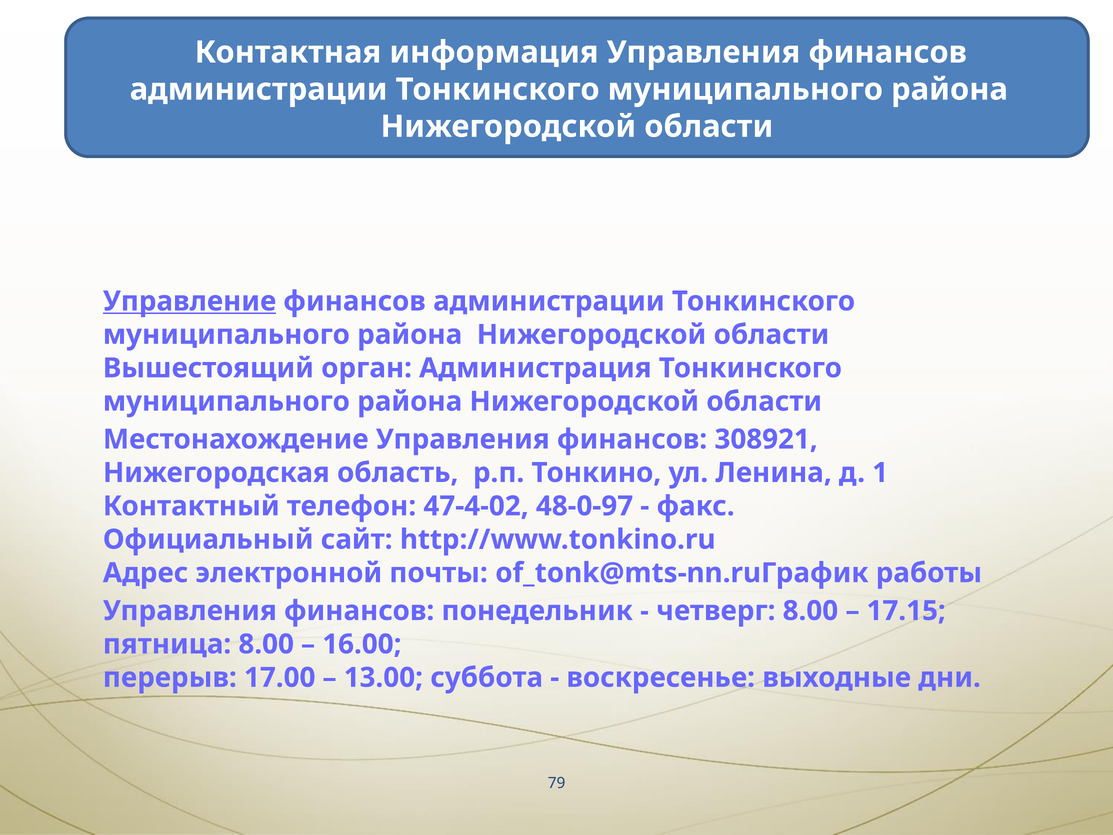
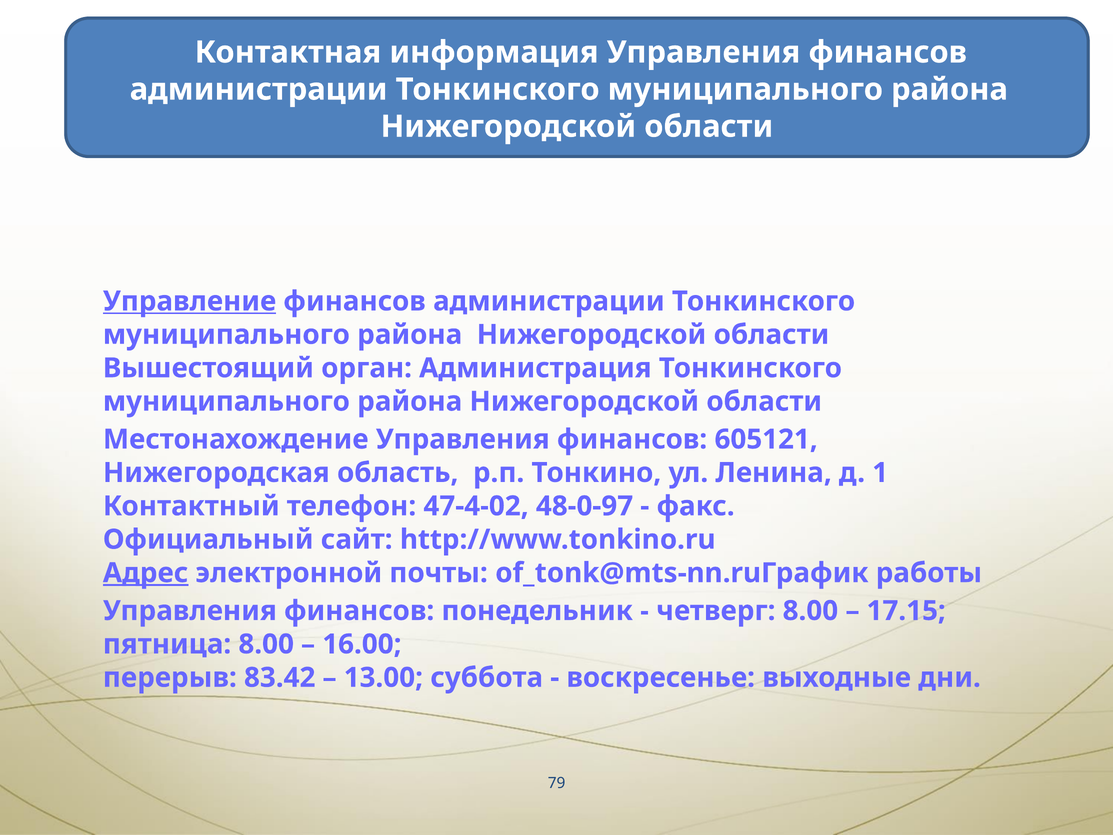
308921: 308921 -> 605121
Адрес underline: none -> present
17.00: 17.00 -> 83.42
